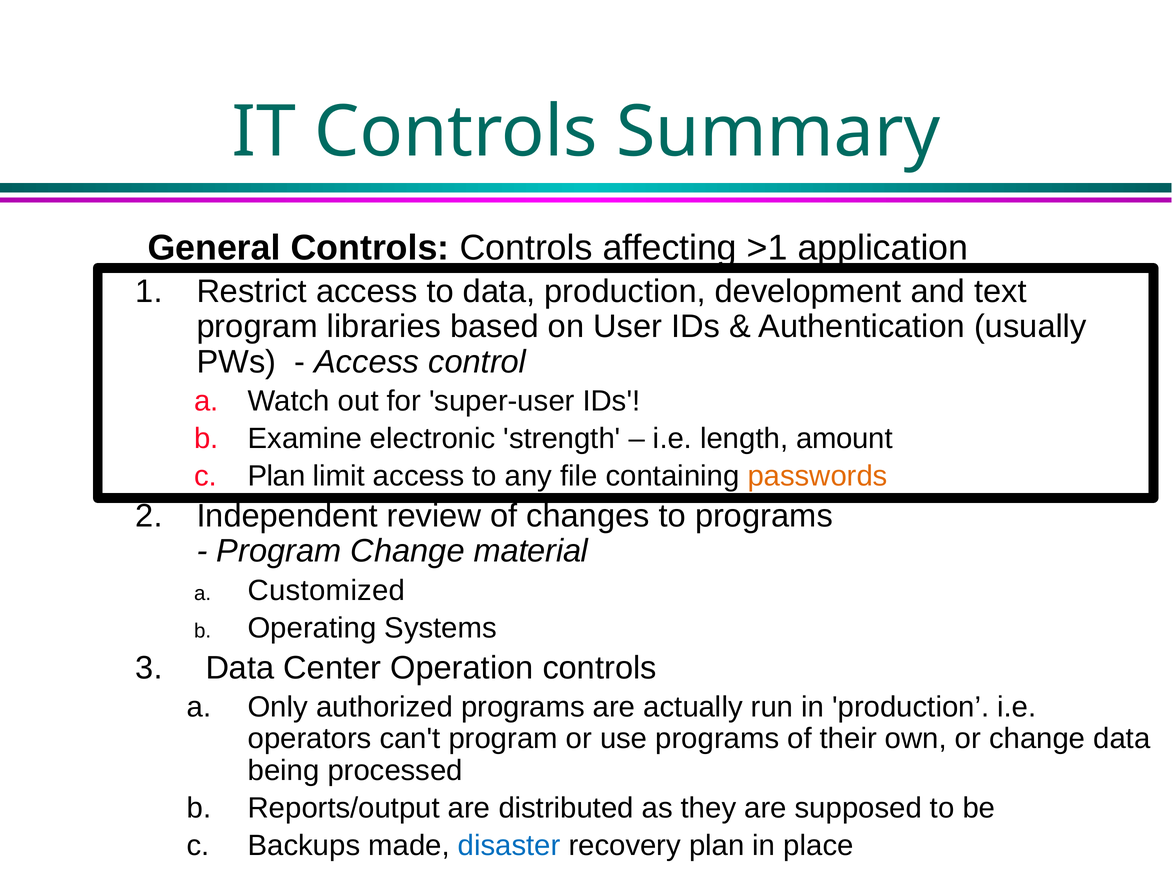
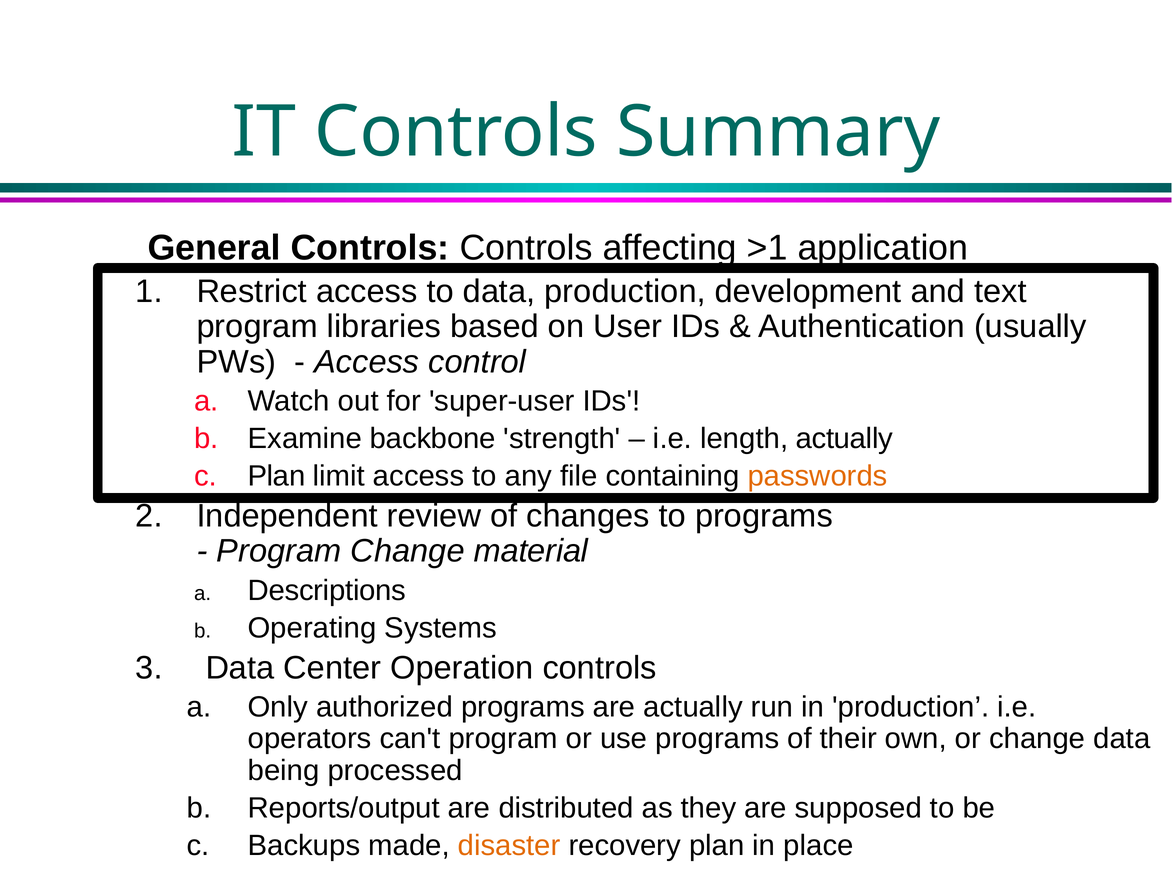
electronic: electronic -> backbone
length amount: amount -> actually
Customized: Customized -> Descriptions
disaster colour: blue -> orange
